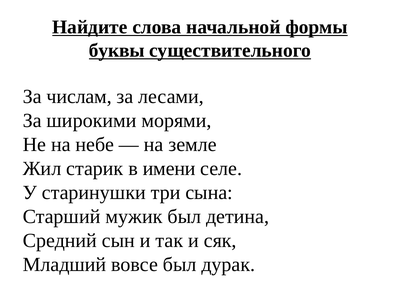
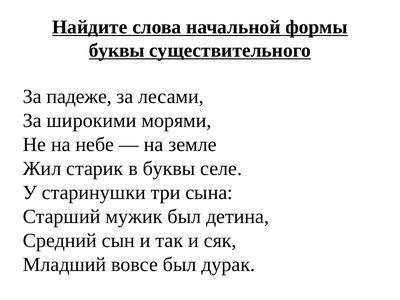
числам: числам -> падеже
в имени: имени -> буквы
